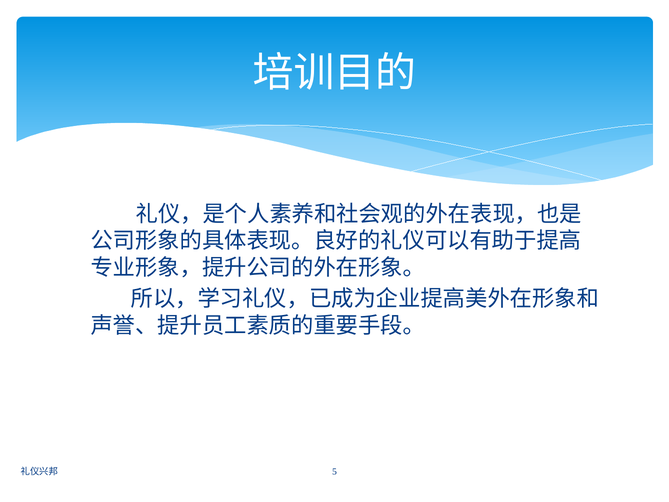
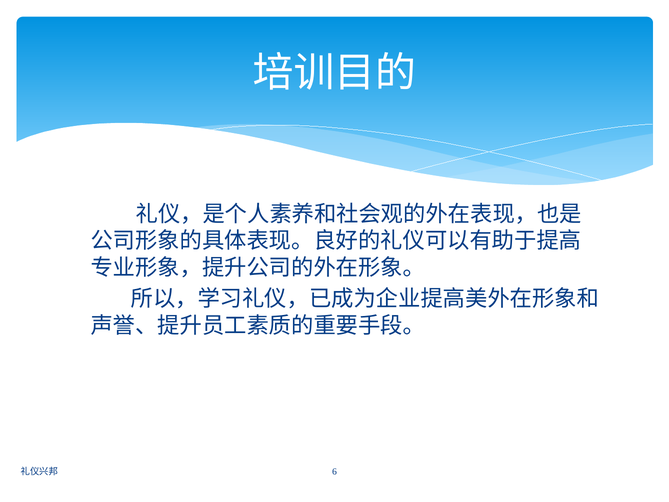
5: 5 -> 6
